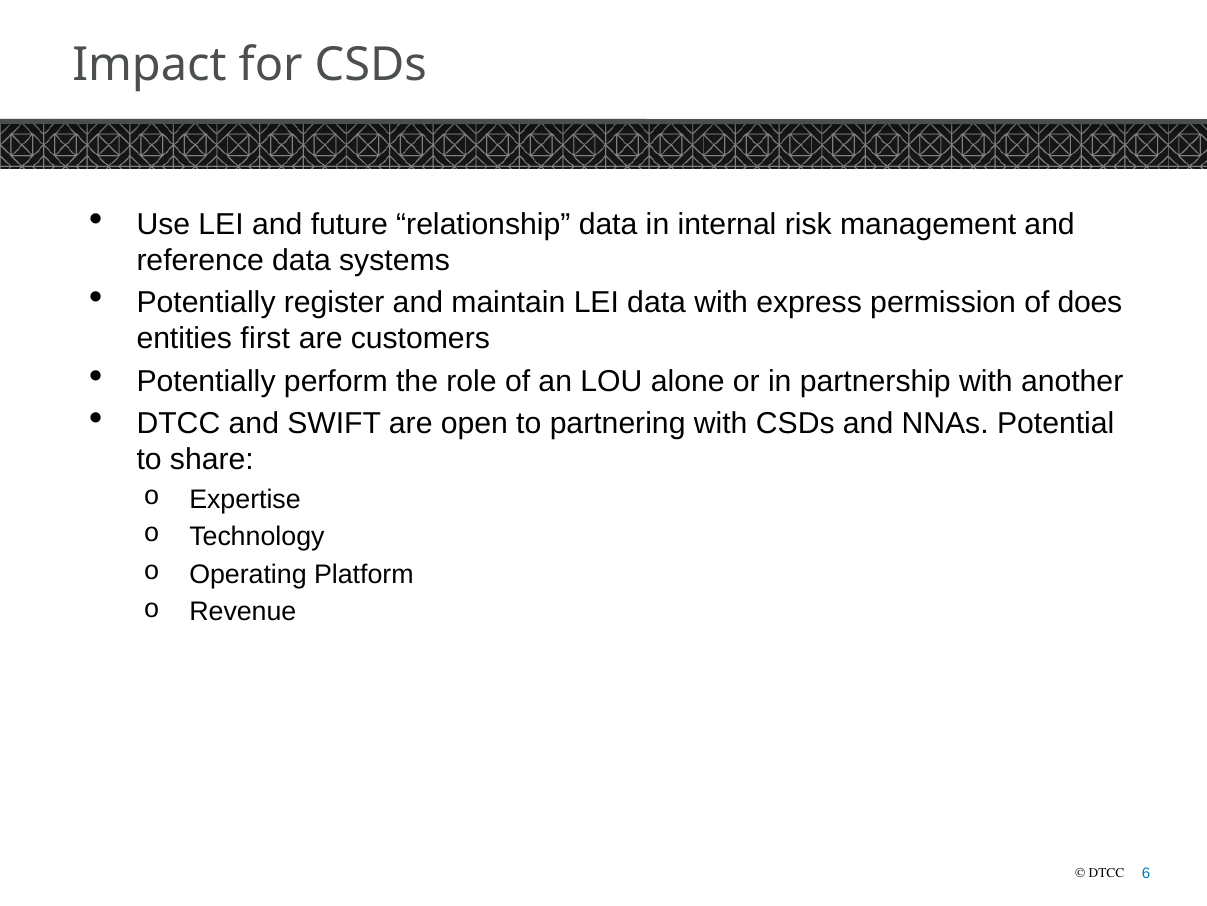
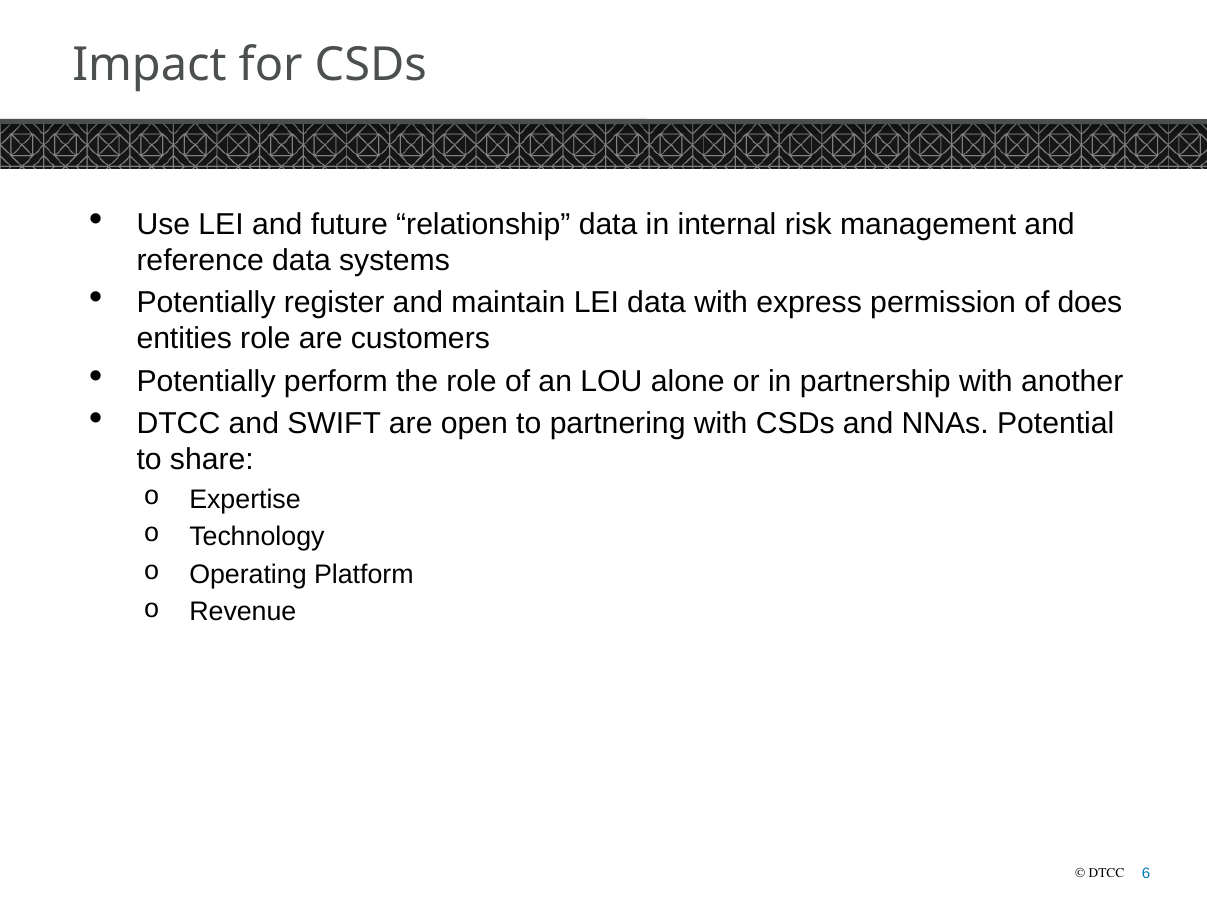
entities first: first -> role
